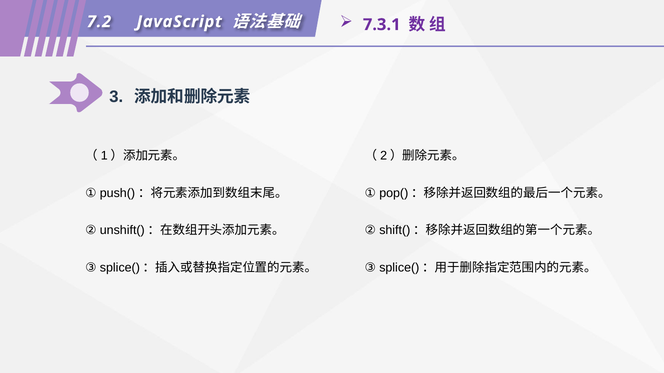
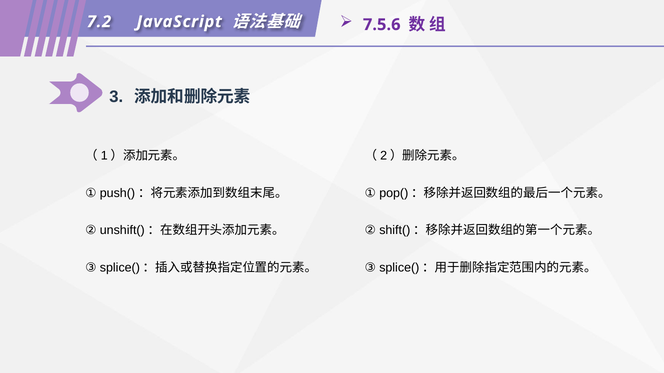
7.3.1: 7.3.1 -> 7.5.6
